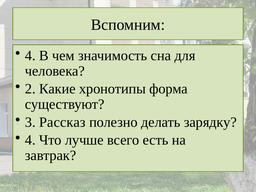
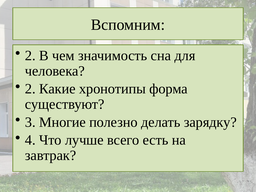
4 at (30, 56): 4 -> 2
Рассказ: Рассказ -> Многие
